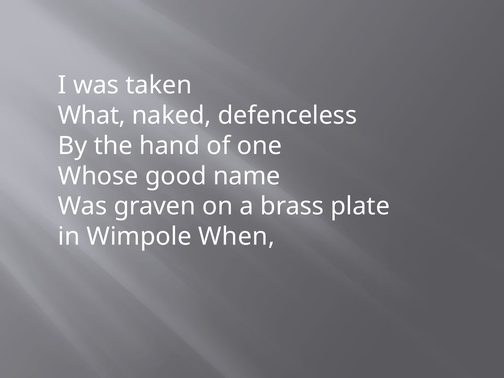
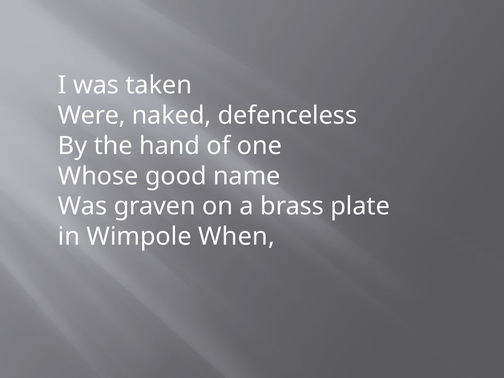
What: What -> Were
